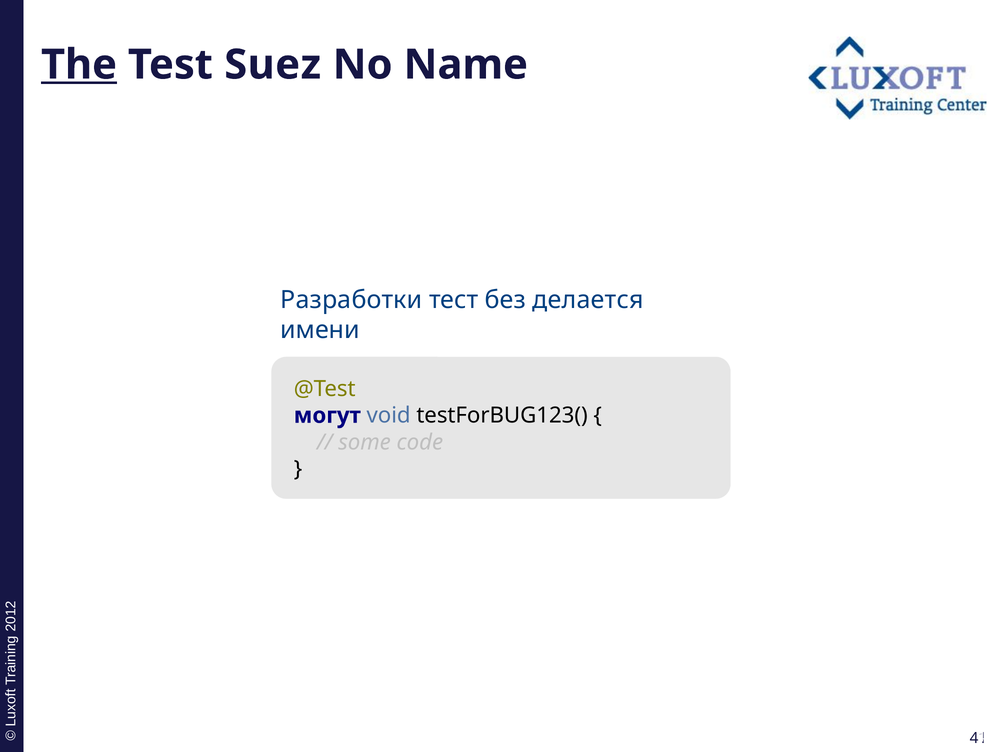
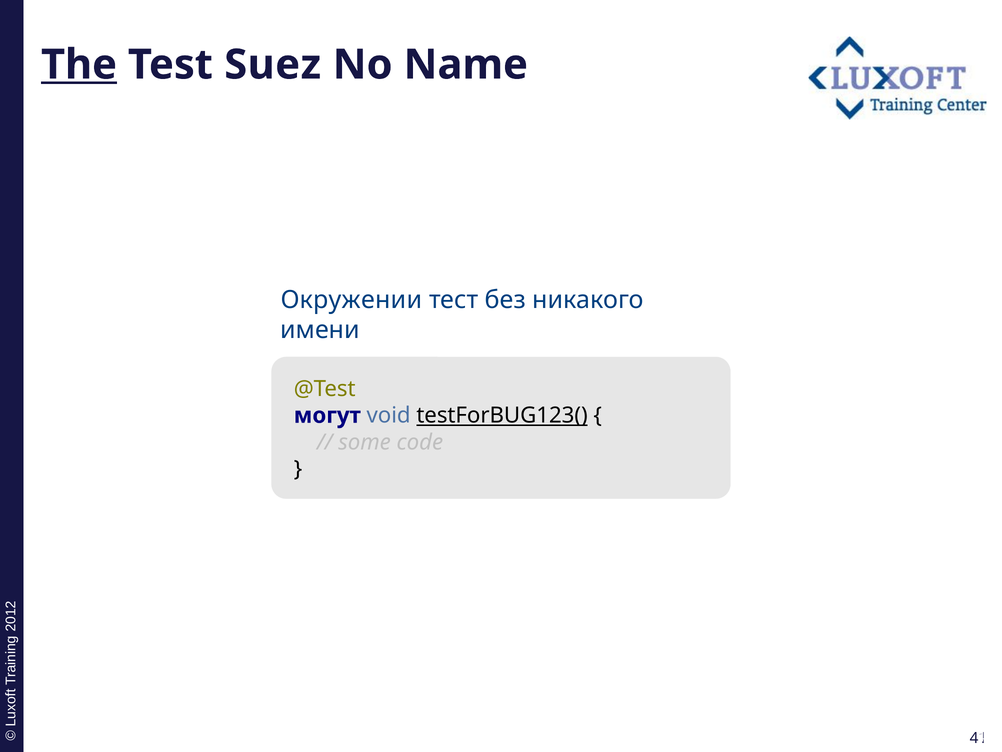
Разработки: Разработки -> Окружении
делается: делается -> никакого
testForBUG123( underline: none -> present
